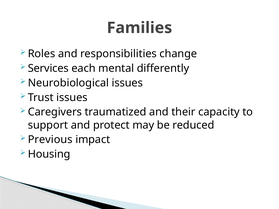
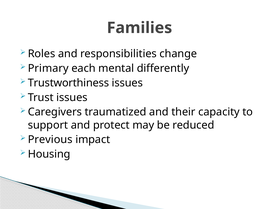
Services: Services -> Primary
Neurobiological: Neurobiological -> Trustworthiness
